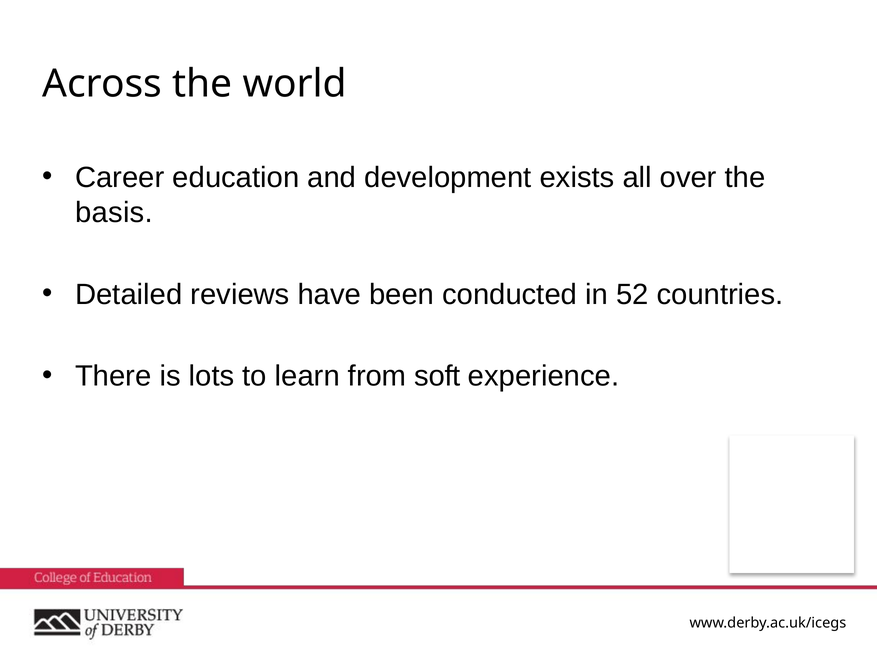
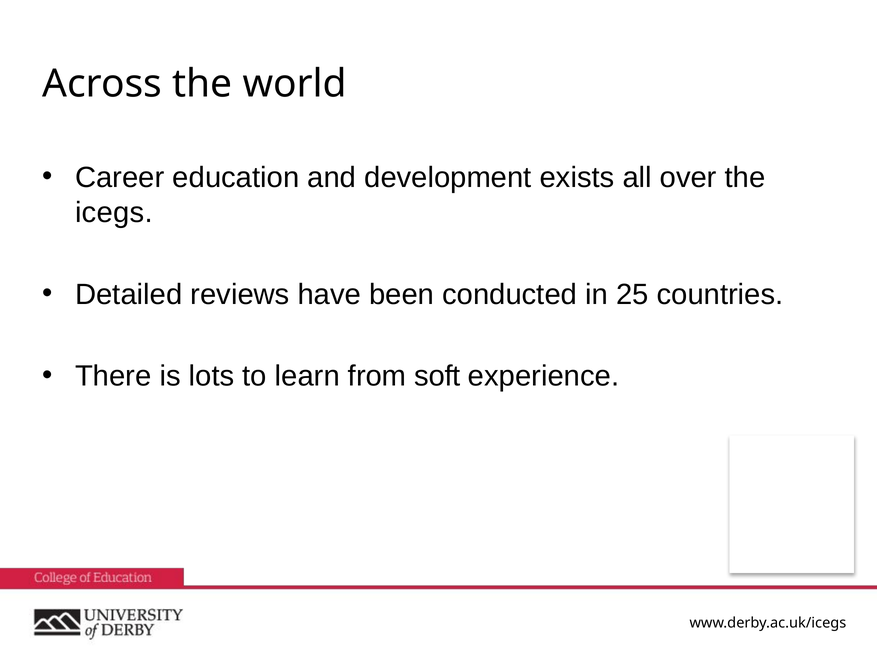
basis: basis -> icegs
52: 52 -> 25
